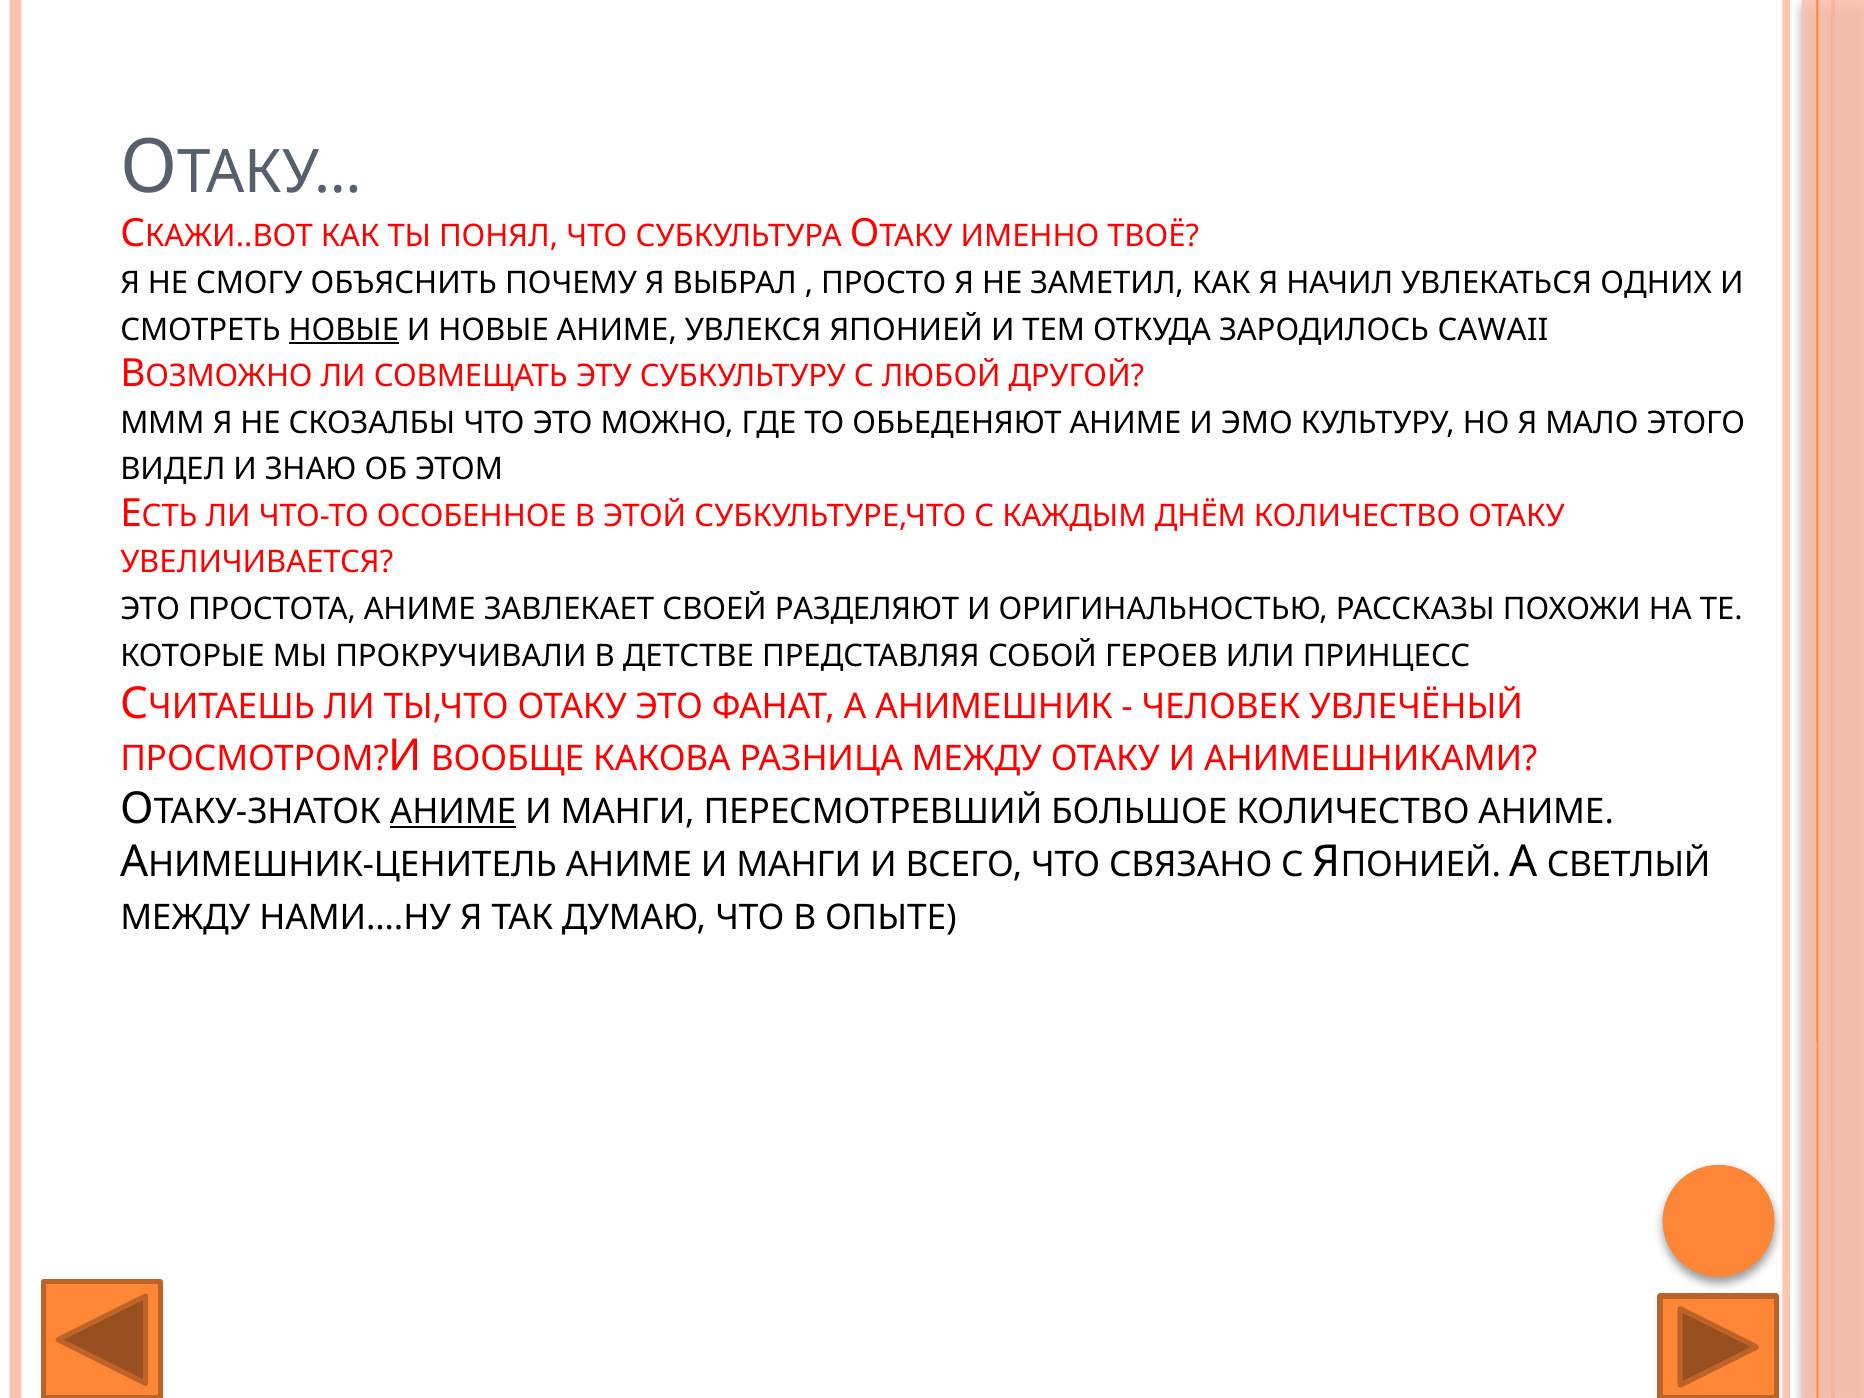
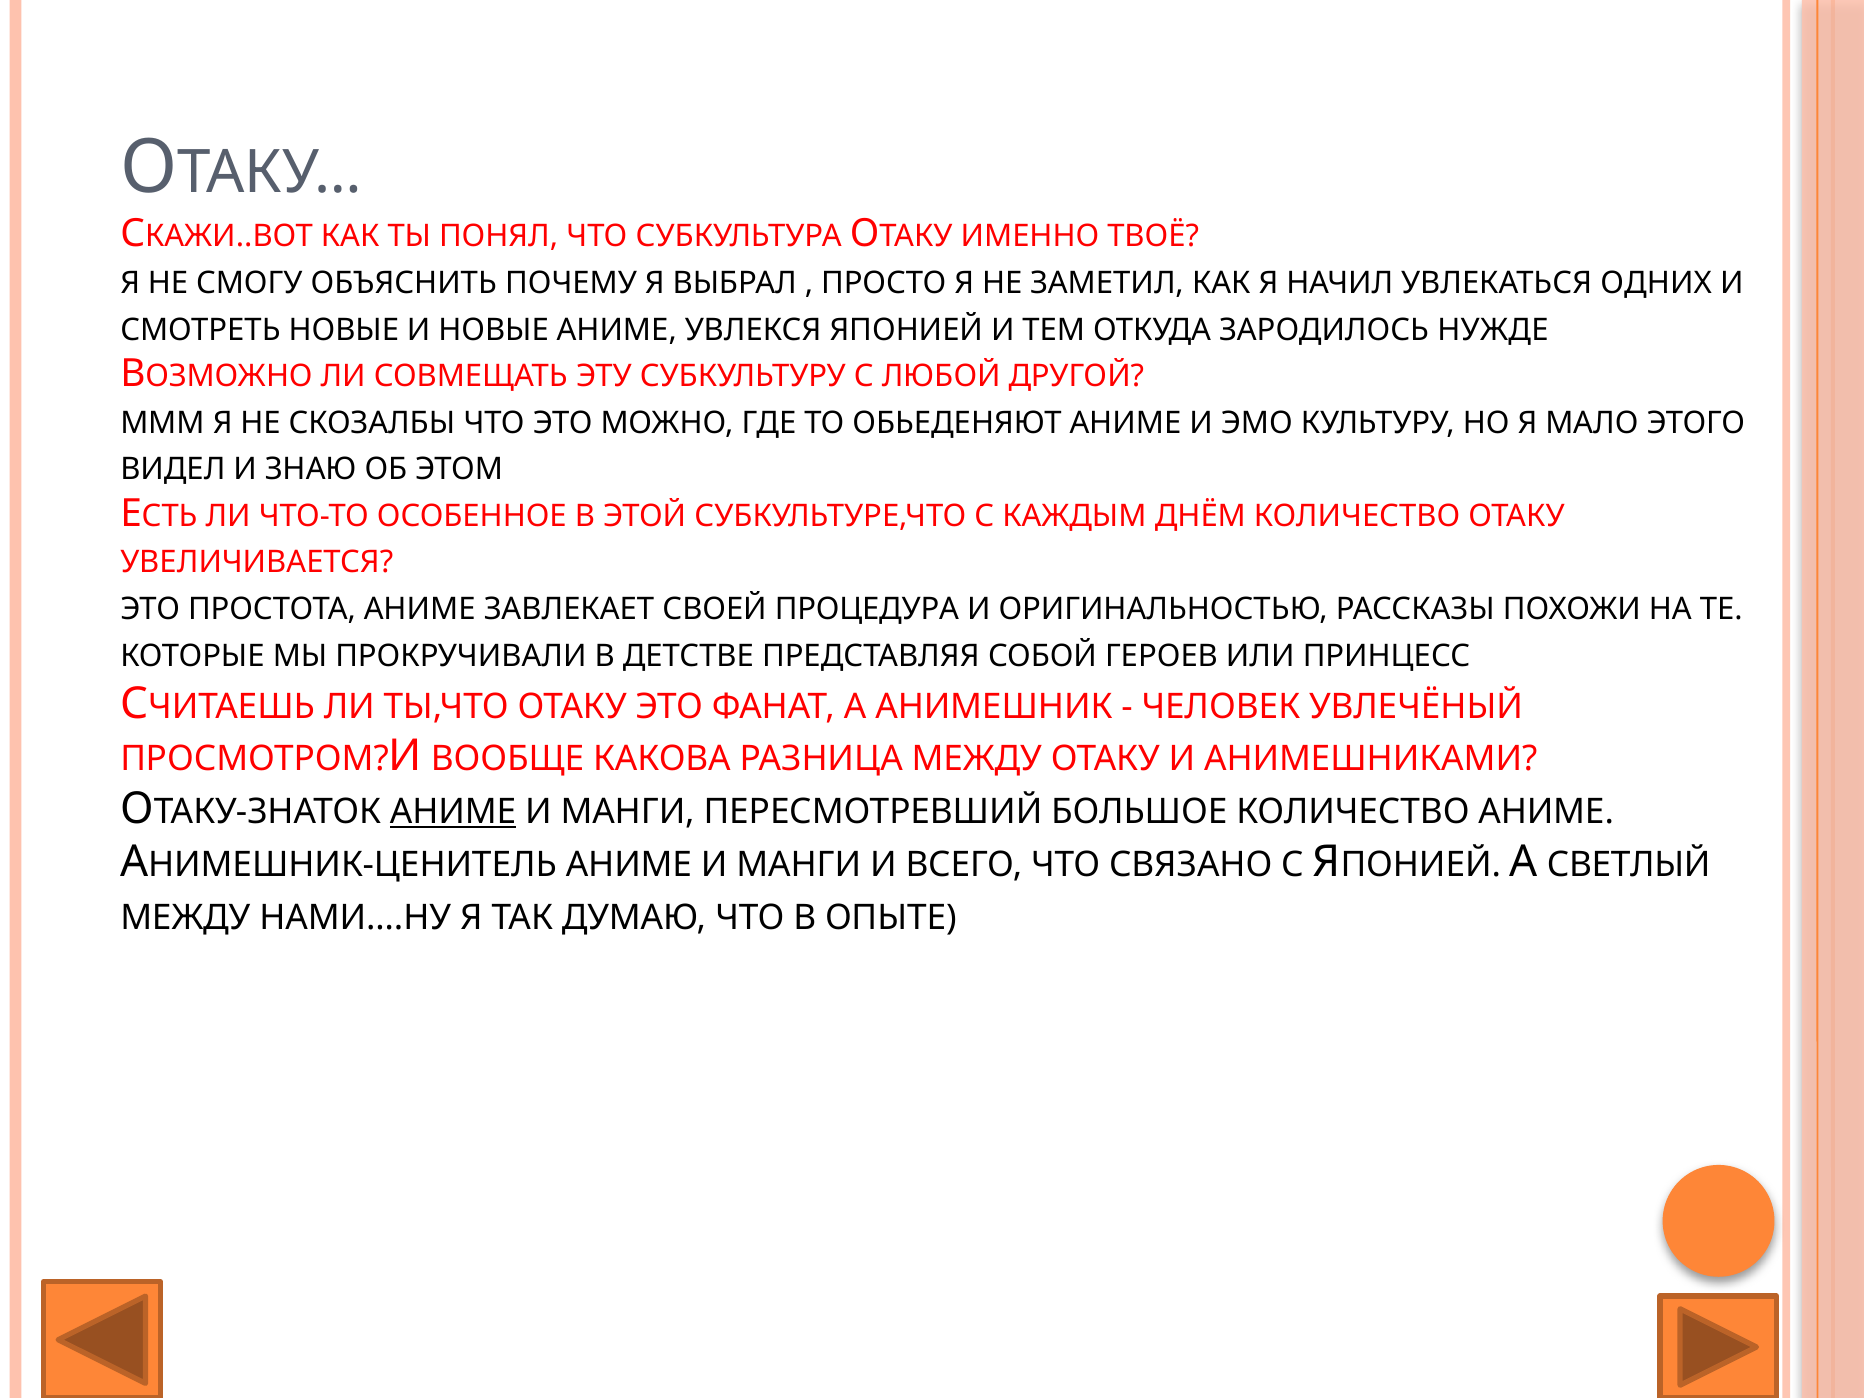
НОВЫЕ at (344, 330) underline: present -> none
CAWAII: CAWAII -> НУЖДЕ
РАЗДЕЛЯЮТ: РАЗДЕЛЯЮТ -> ПРОЦЕДУРА
